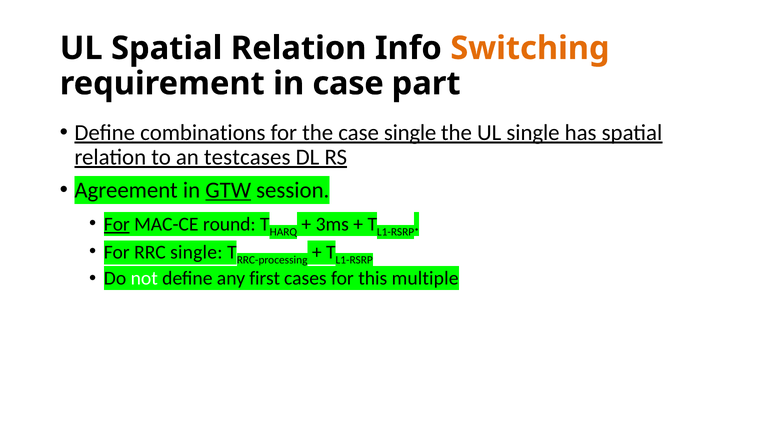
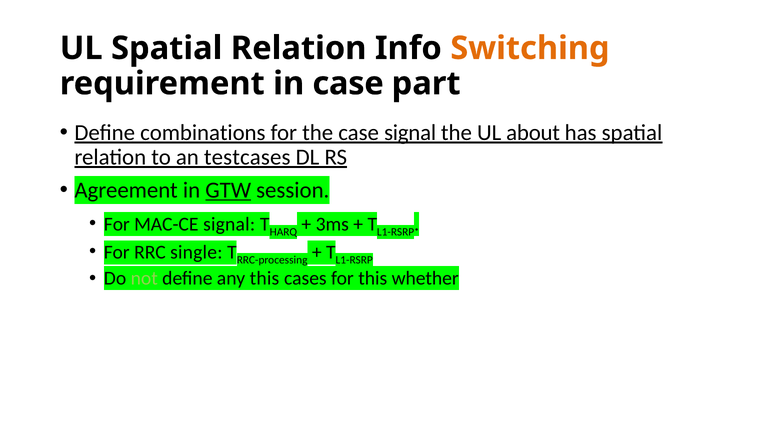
case single: single -> signal
UL single: single -> about
For at (117, 224) underline: present -> none
MAC-CE round: round -> signal
not colour: white -> light green
any first: first -> this
multiple: multiple -> whether
